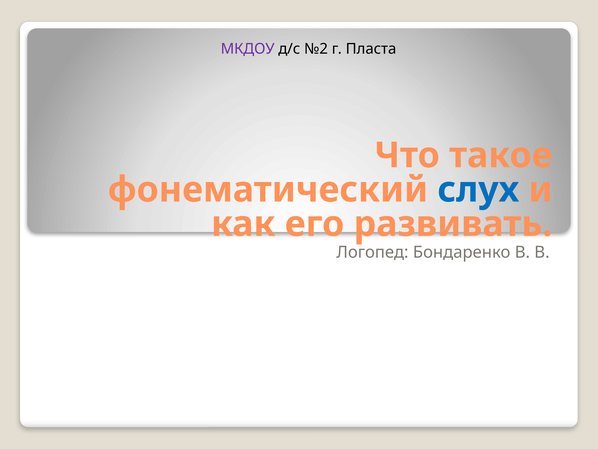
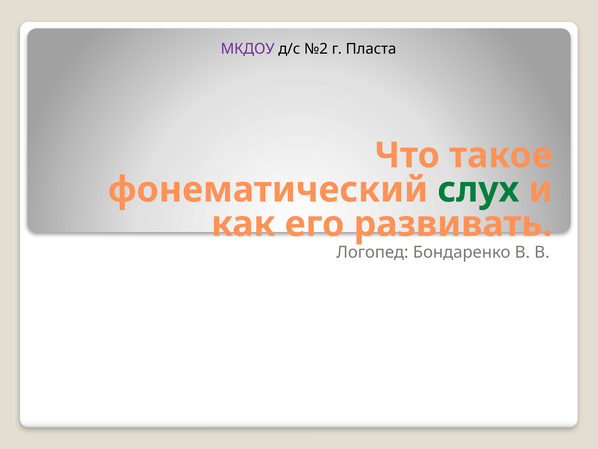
слух colour: blue -> green
